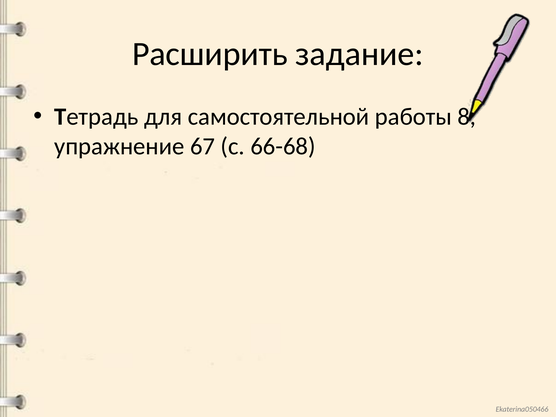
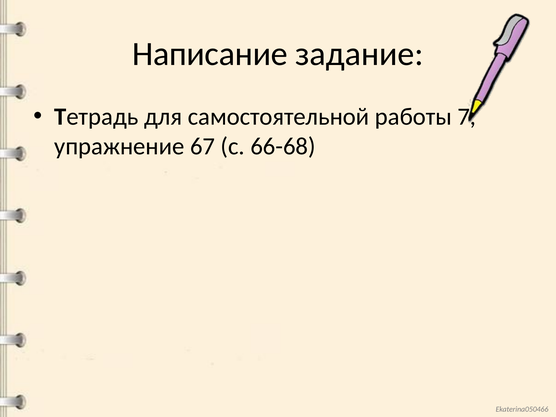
Расширить: Расширить -> Написание
8: 8 -> 7
